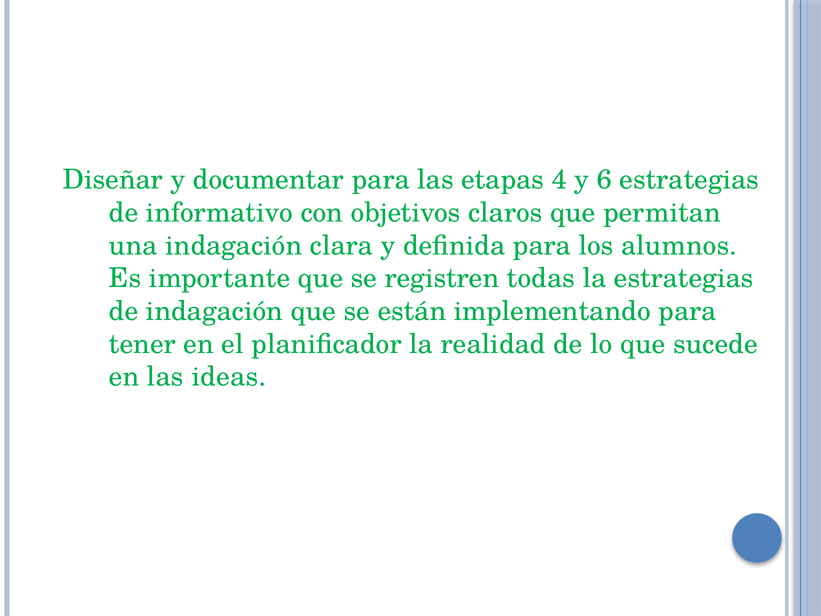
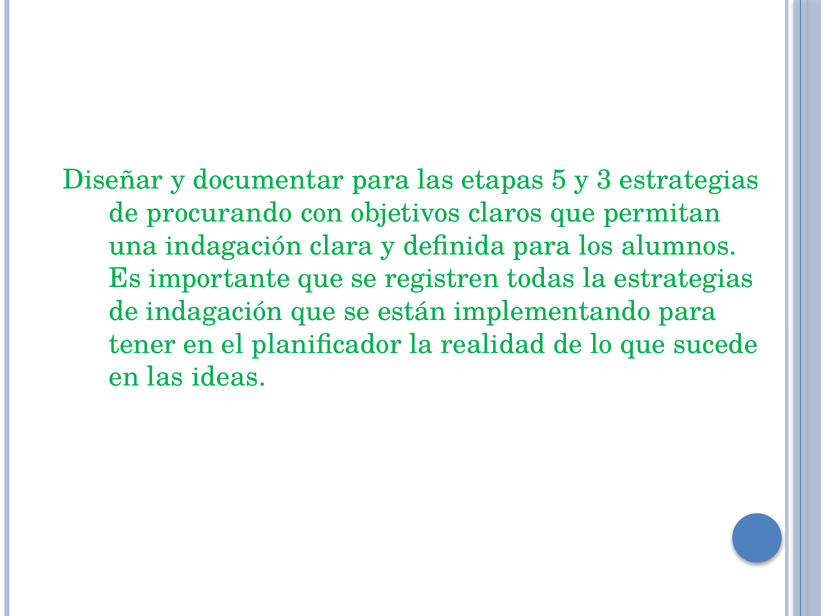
4: 4 -> 5
6: 6 -> 3
informativo: informativo -> procurando
